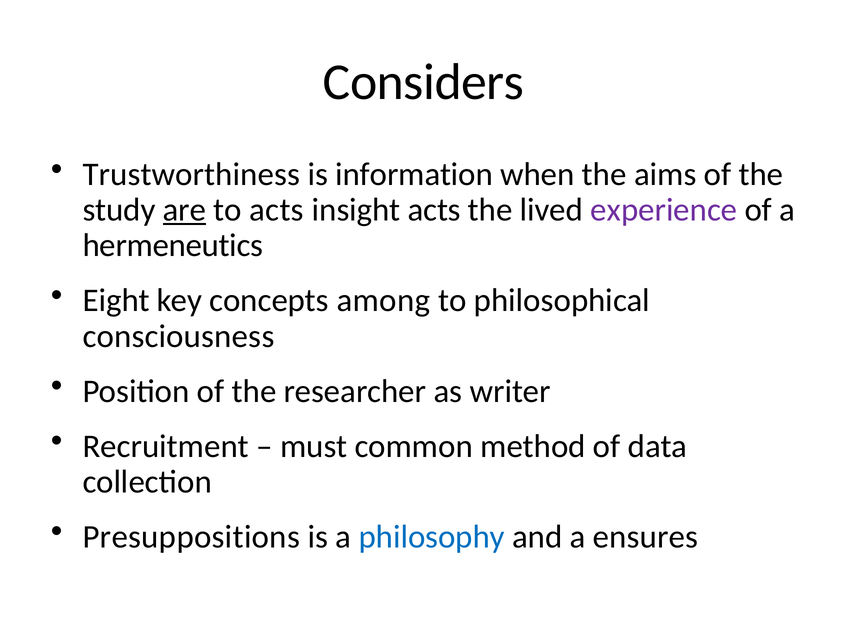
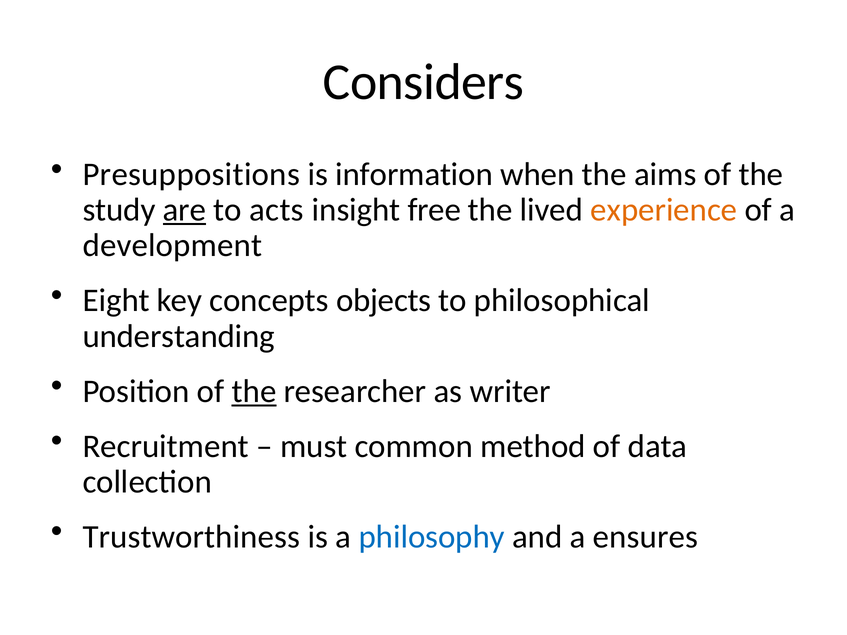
Trustworthiness: Trustworthiness -> Presuppositions
insight acts: acts -> free
experience colour: purple -> orange
hermeneutics: hermeneutics -> development
among: among -> objects
consciousness: consciousness -> understanding
the at (254, 391) underline: none -> present
Presuppositions: Presuppositions -> Trustworthiness
